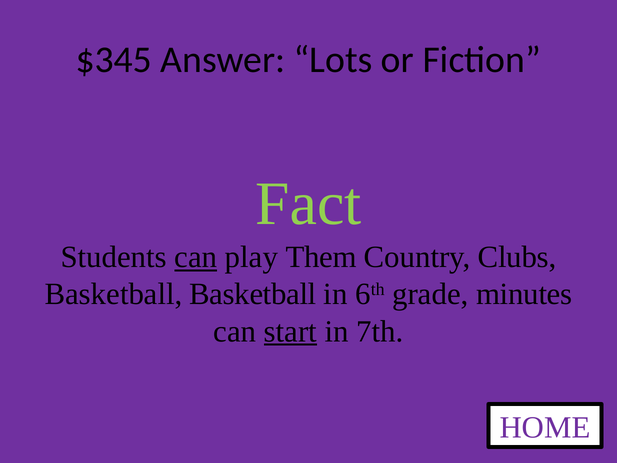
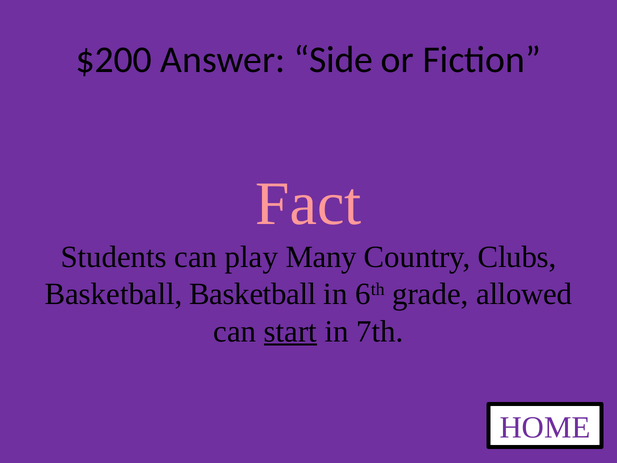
$345: $345 -> $200
Lots: Lots -> Side
Fact colour: light green -> pink
can at (196, 257) underline: present -> none
Them: Them -> Many
minutes: minutes -> allowed
